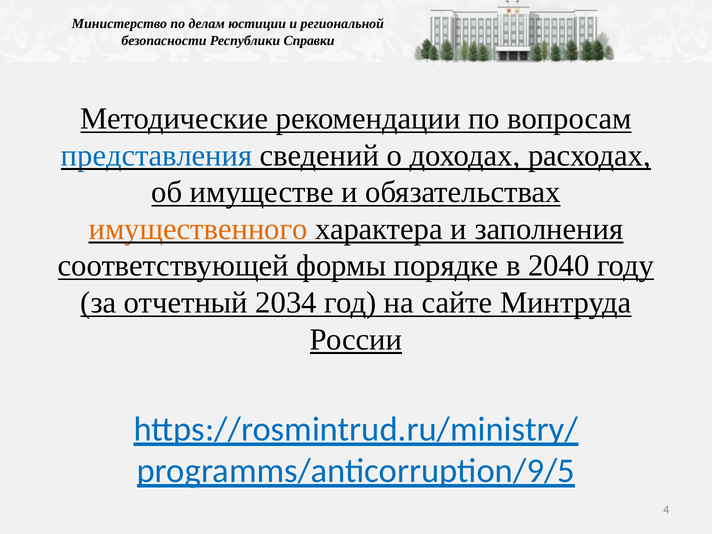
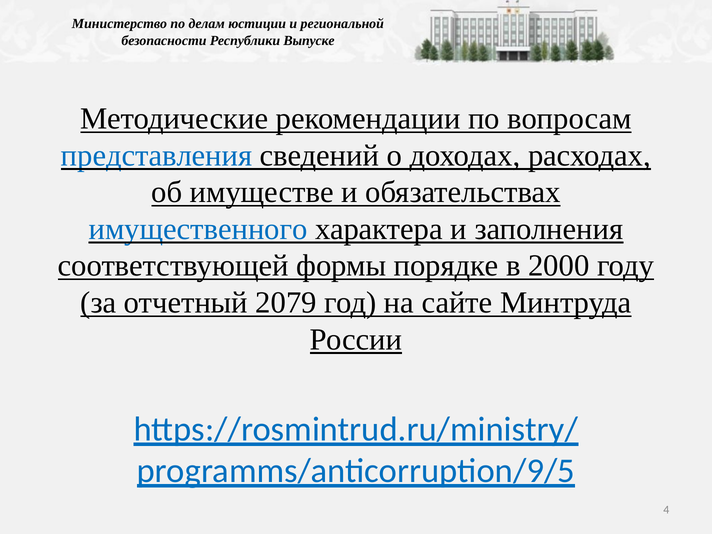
Справки: Справки -> Выпуске
имущественного colour: orange -> blue
2040: 2040 -> 2000
2034: 2034 -> 2079
